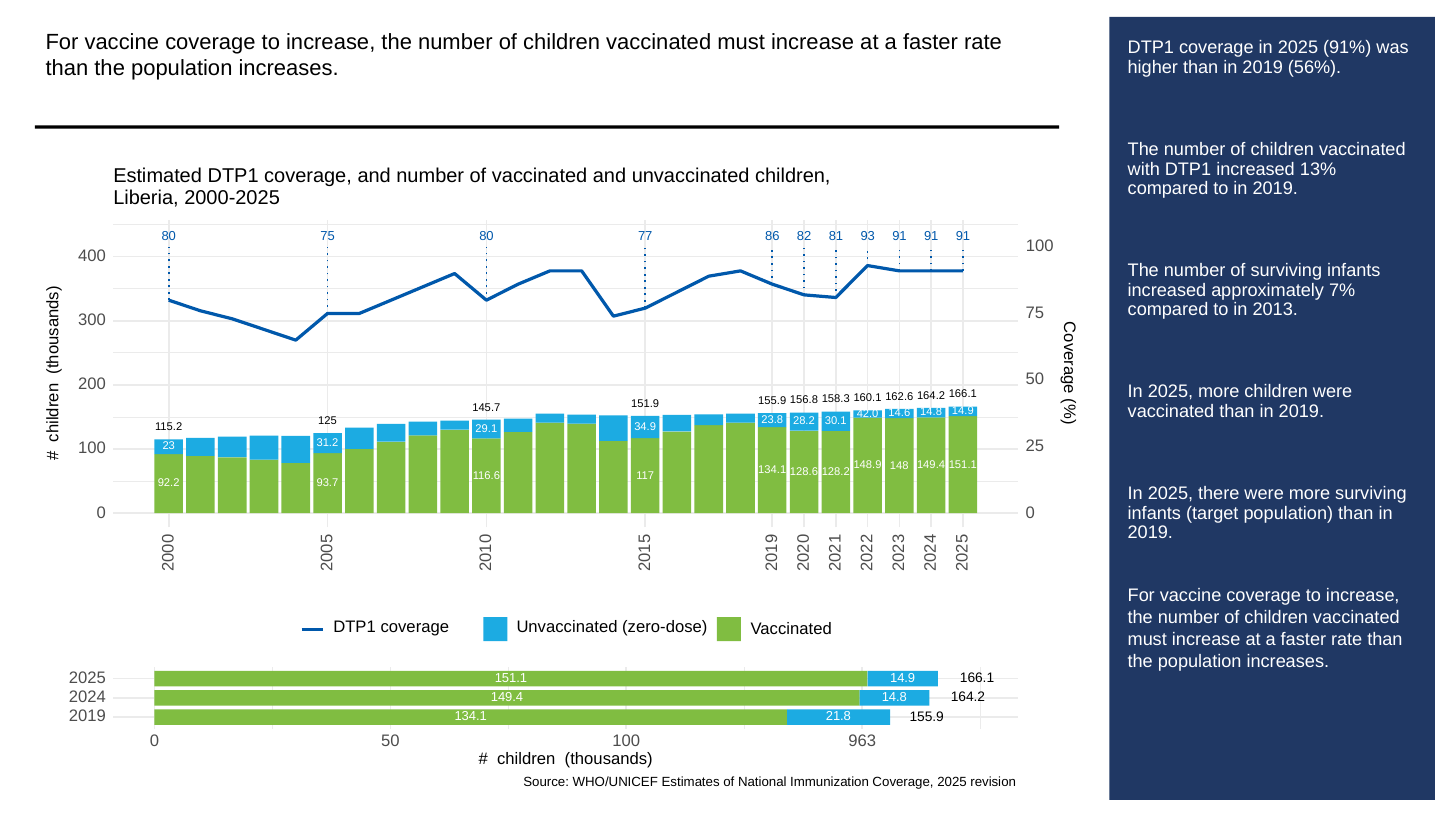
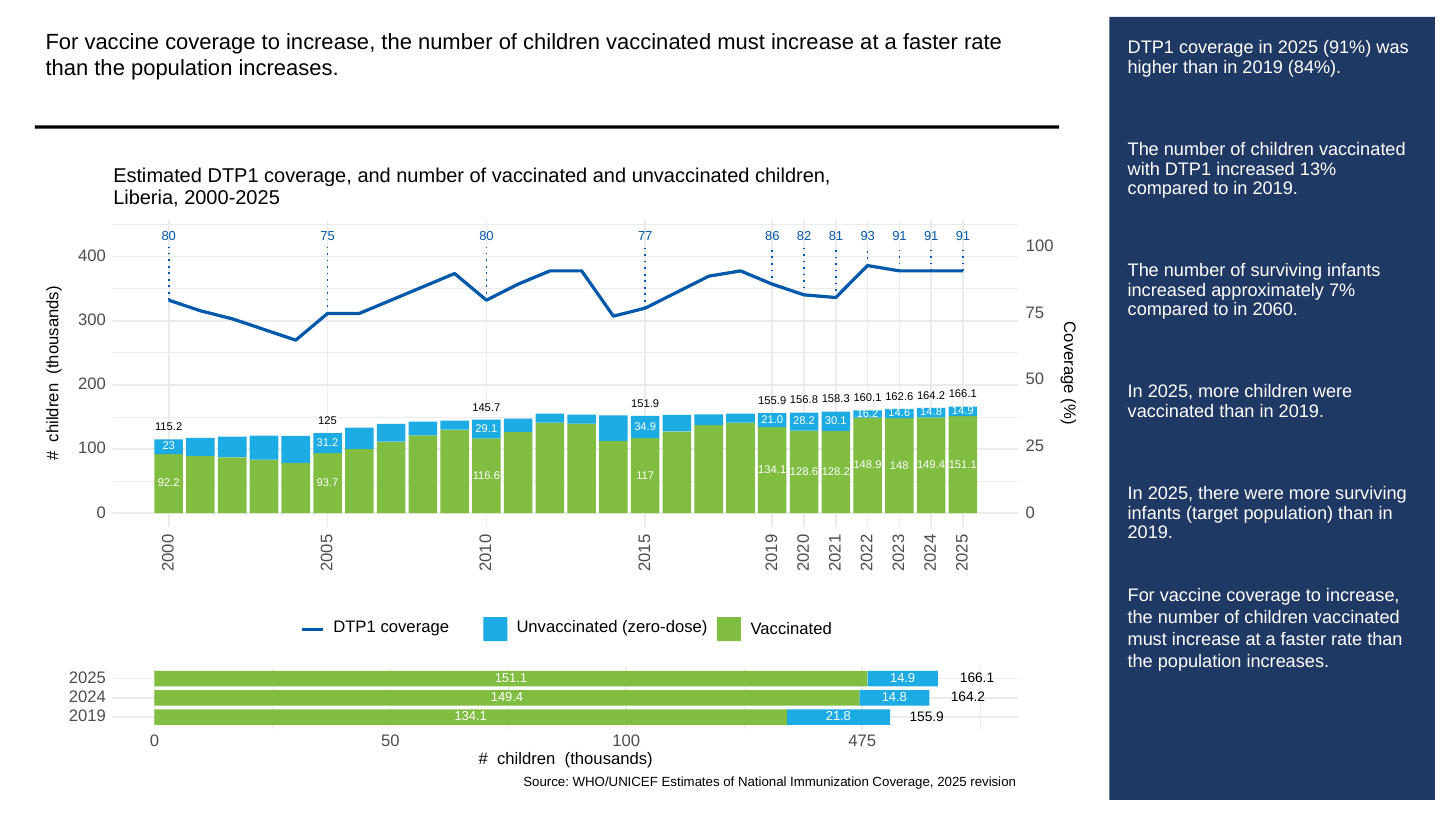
56%: 56% -> 84%
2013: 2013 -> 2060
42.0: 42.0 -> 16.2
23.8: 23.8 -> 21.0
963: 963 -> 475
